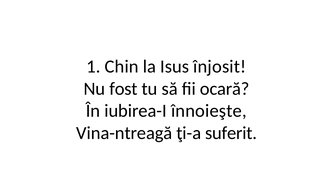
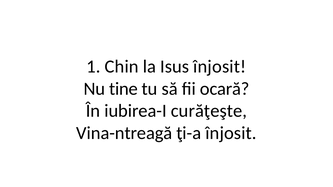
fost: fost -> tine
înnoieşte: înnoieşte -> curăţeşte
ţi-a suferit: suferit -> înjosit
